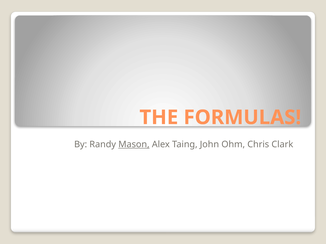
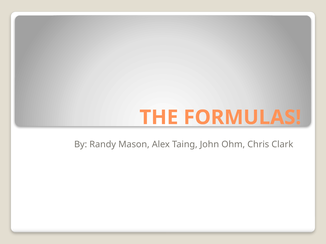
Mason underline: present -> none
